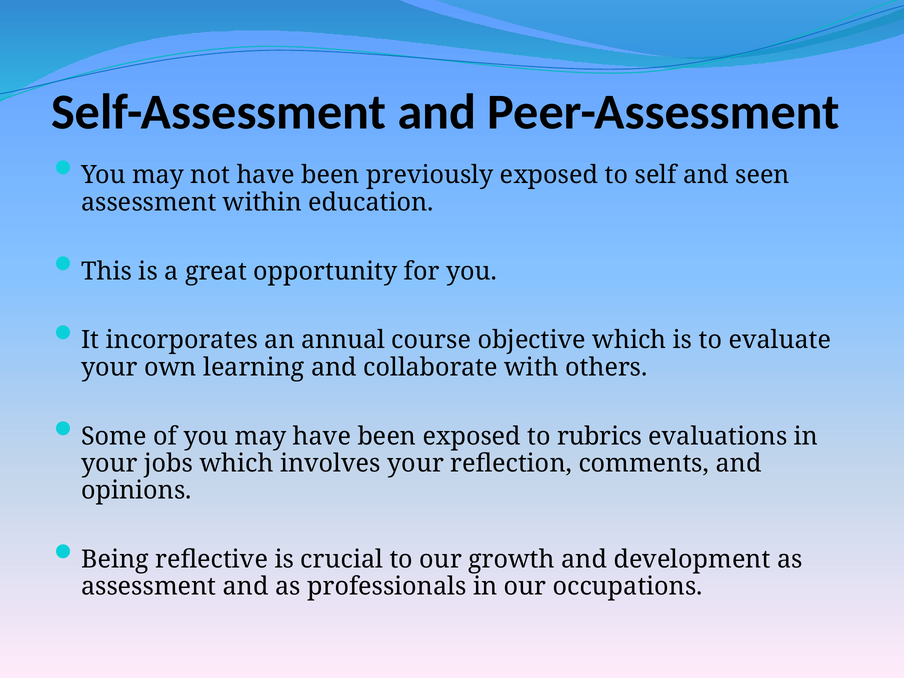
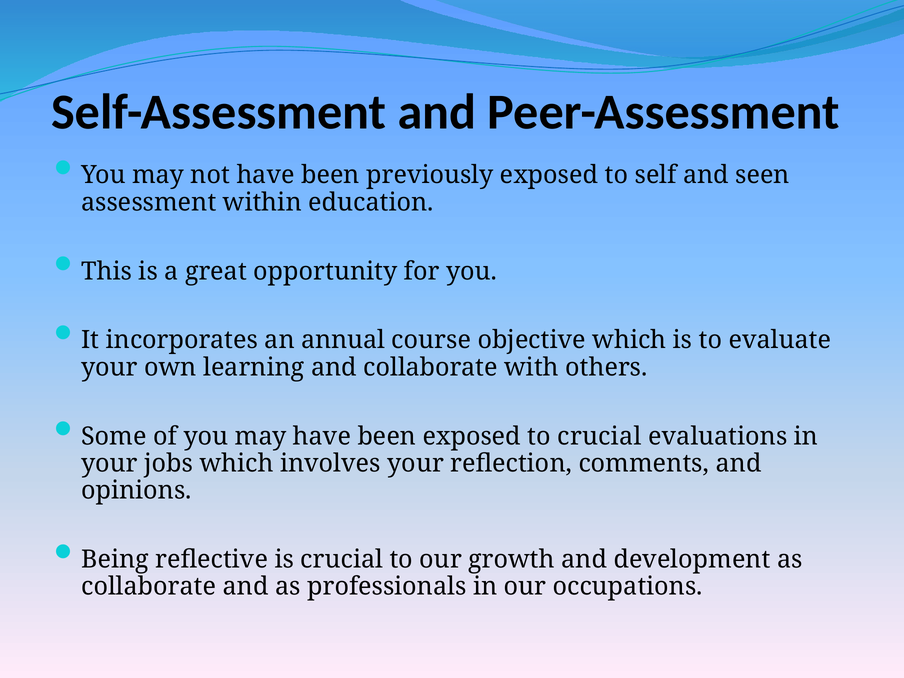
to rubrics: rubrics -> crucial
assessment at (149, 587): assessment -> collaborate
